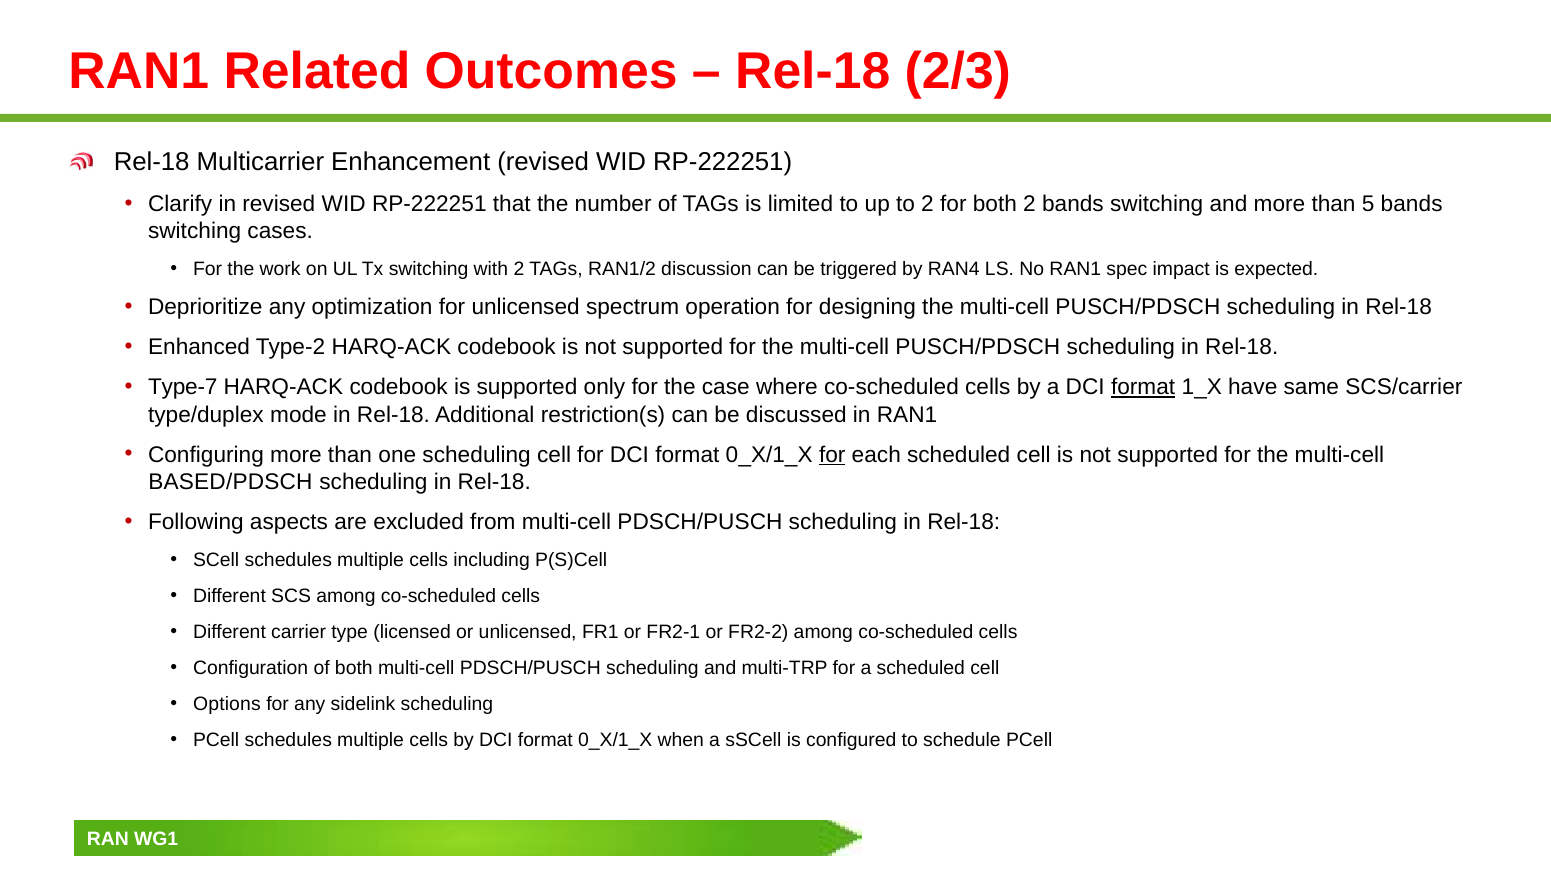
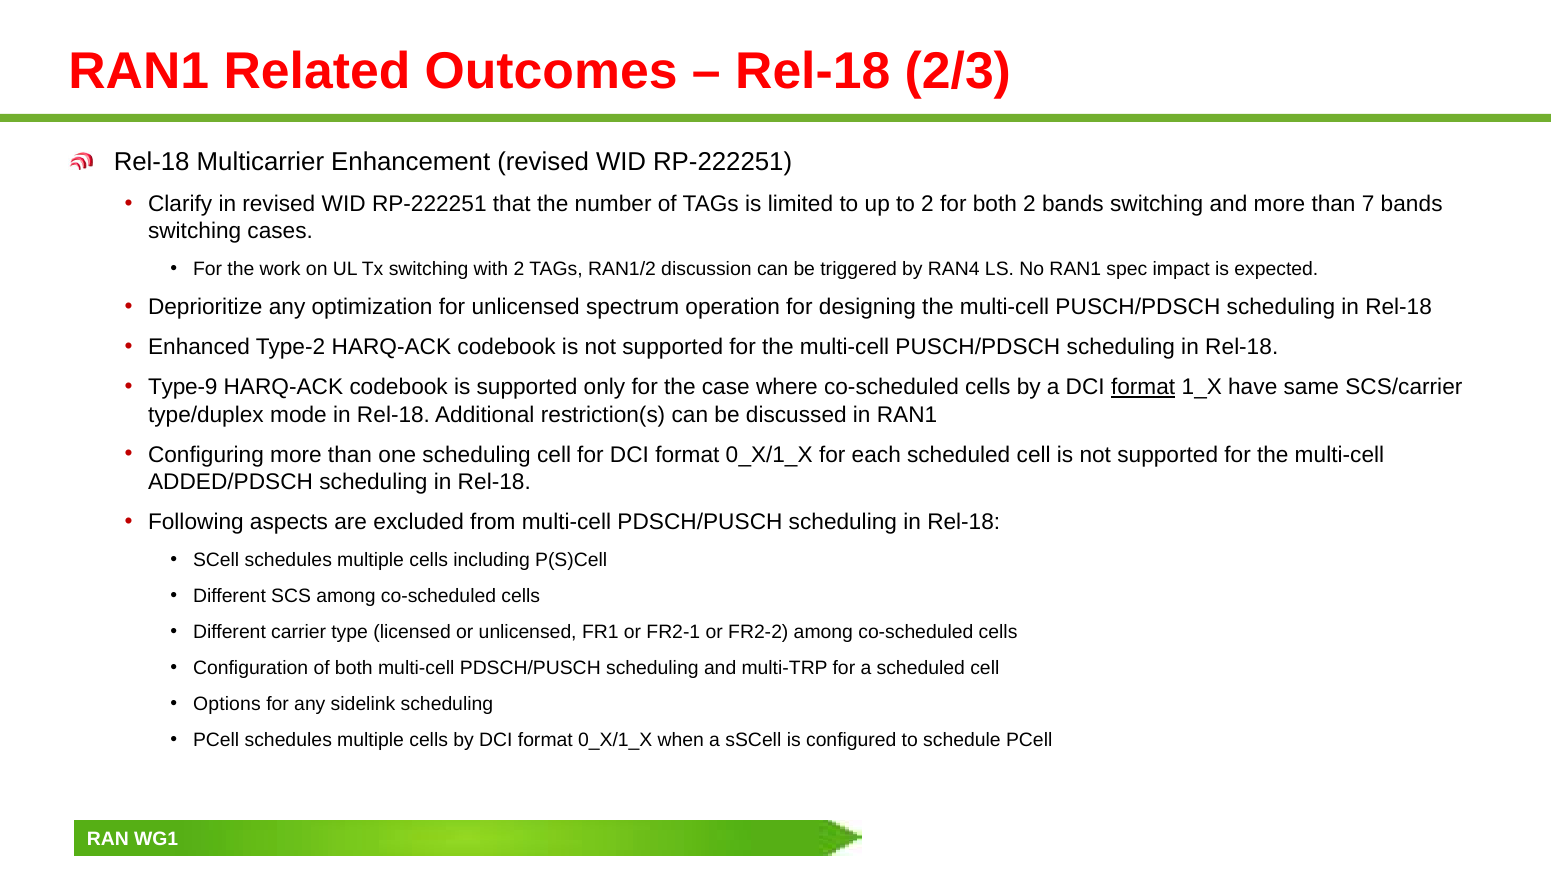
5: 5 -> 7
Type-7: Type-7 -> Type-9
for at (832, 455) underline: present -> none
BASED/PDSCH: BASED/PDSCH -> ADDED/PDSCH
